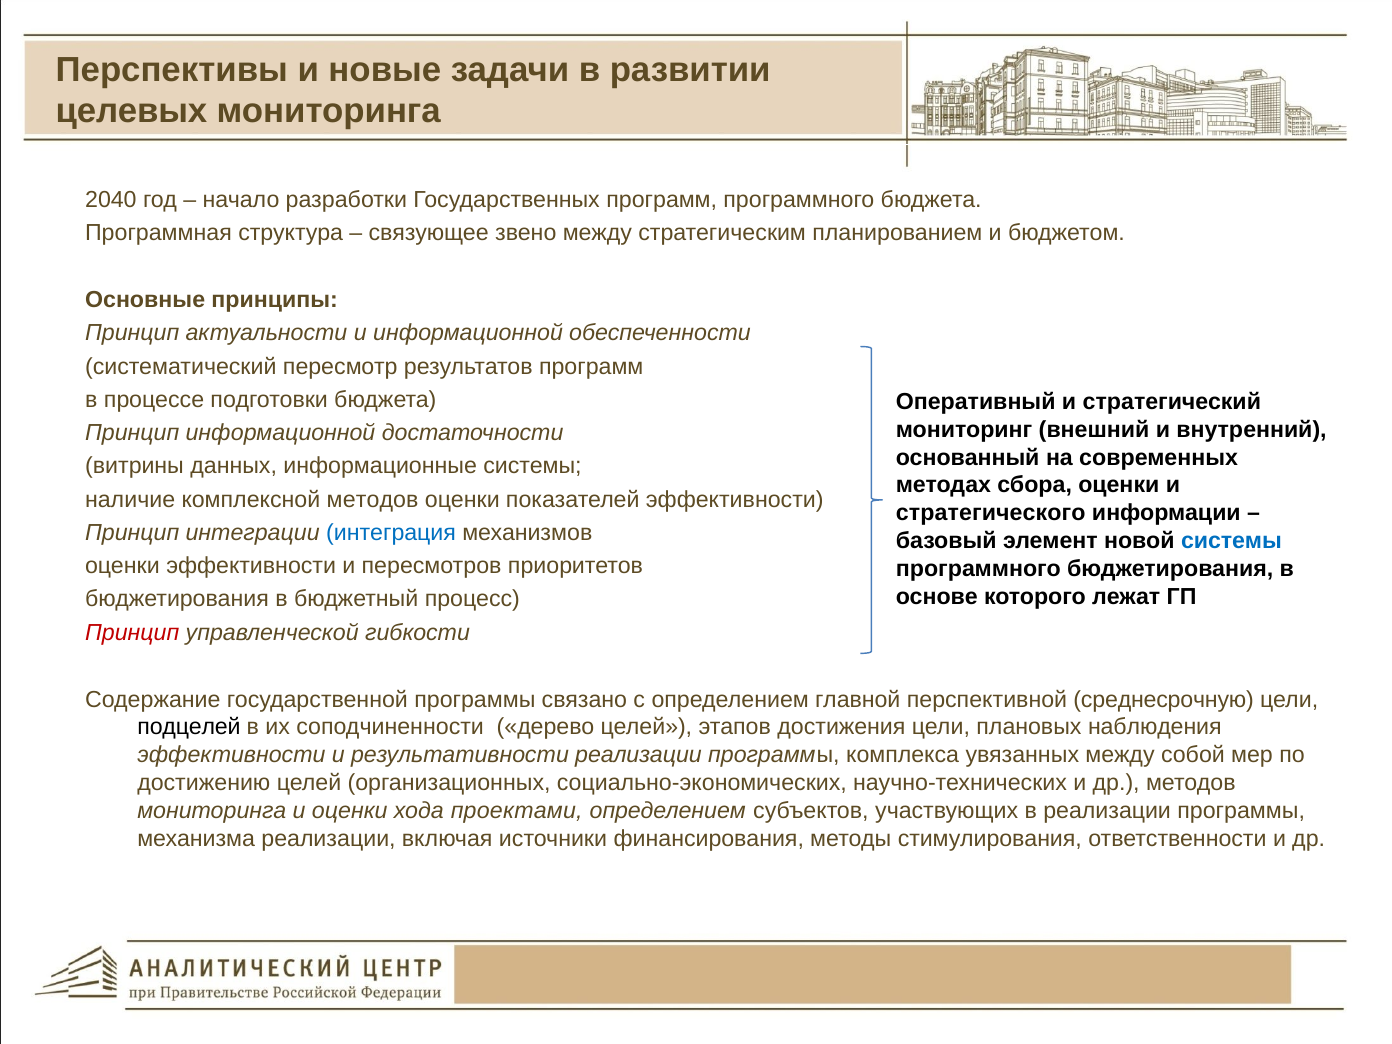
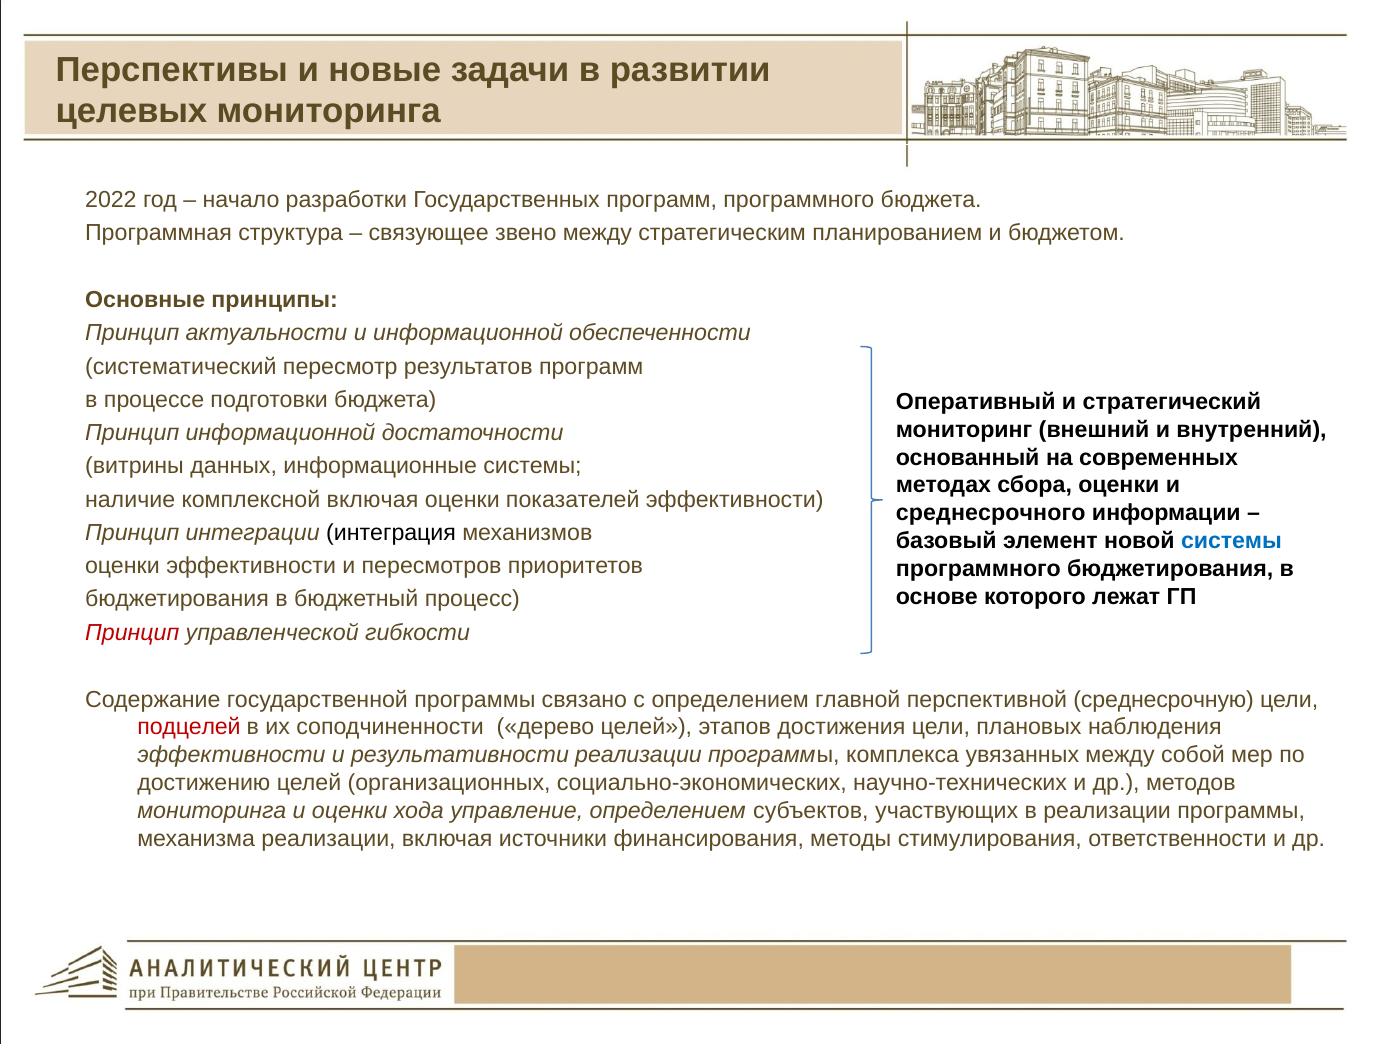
2040: 2040 -> 2022
комплексной методов: методов -> включая
стратегического: стратегического -> среднесрочного
интеграция colour: blue -> black
подцелей colour: black -> red
проектами: проектами -> управление
